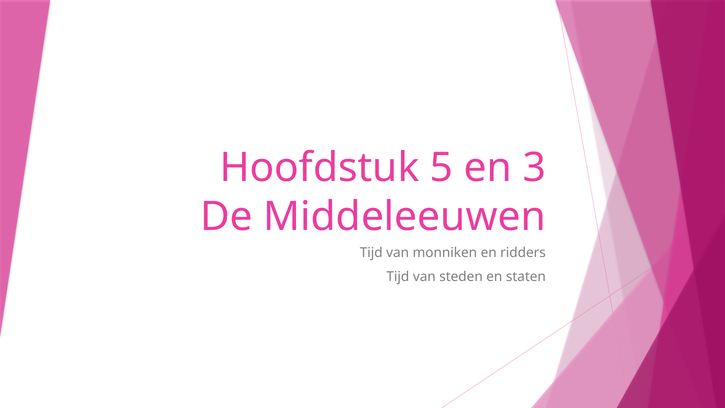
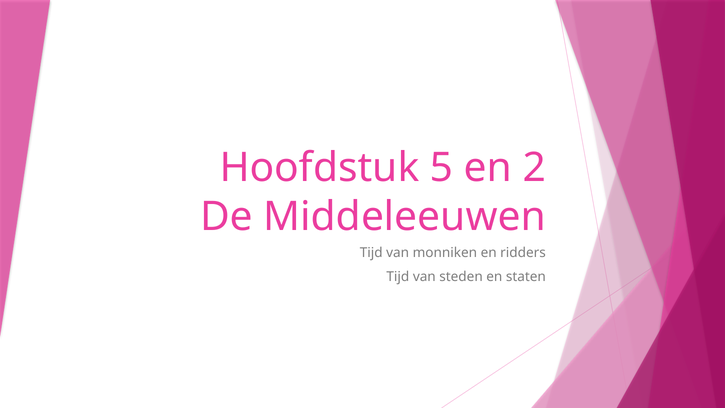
3: 3 -> 2
